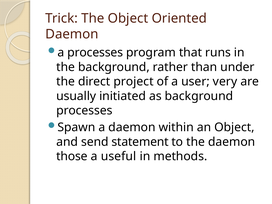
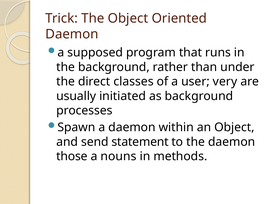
a processes: processes -> supposed
project: project -> classes
useful: useful -> nouns
